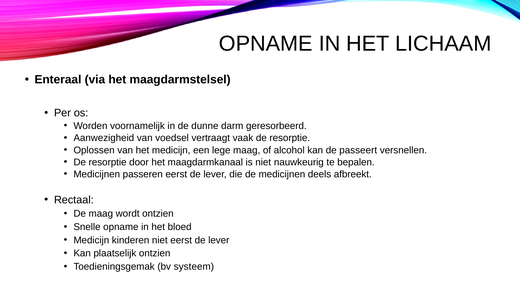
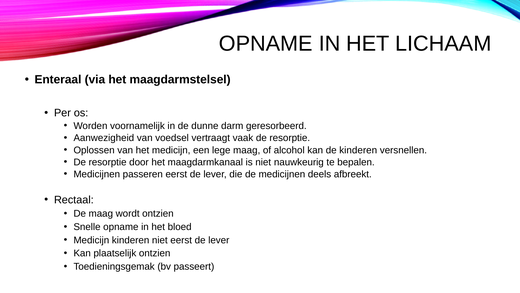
de passeert: passeert -> kinderen
systeem: systeem -> passeert
